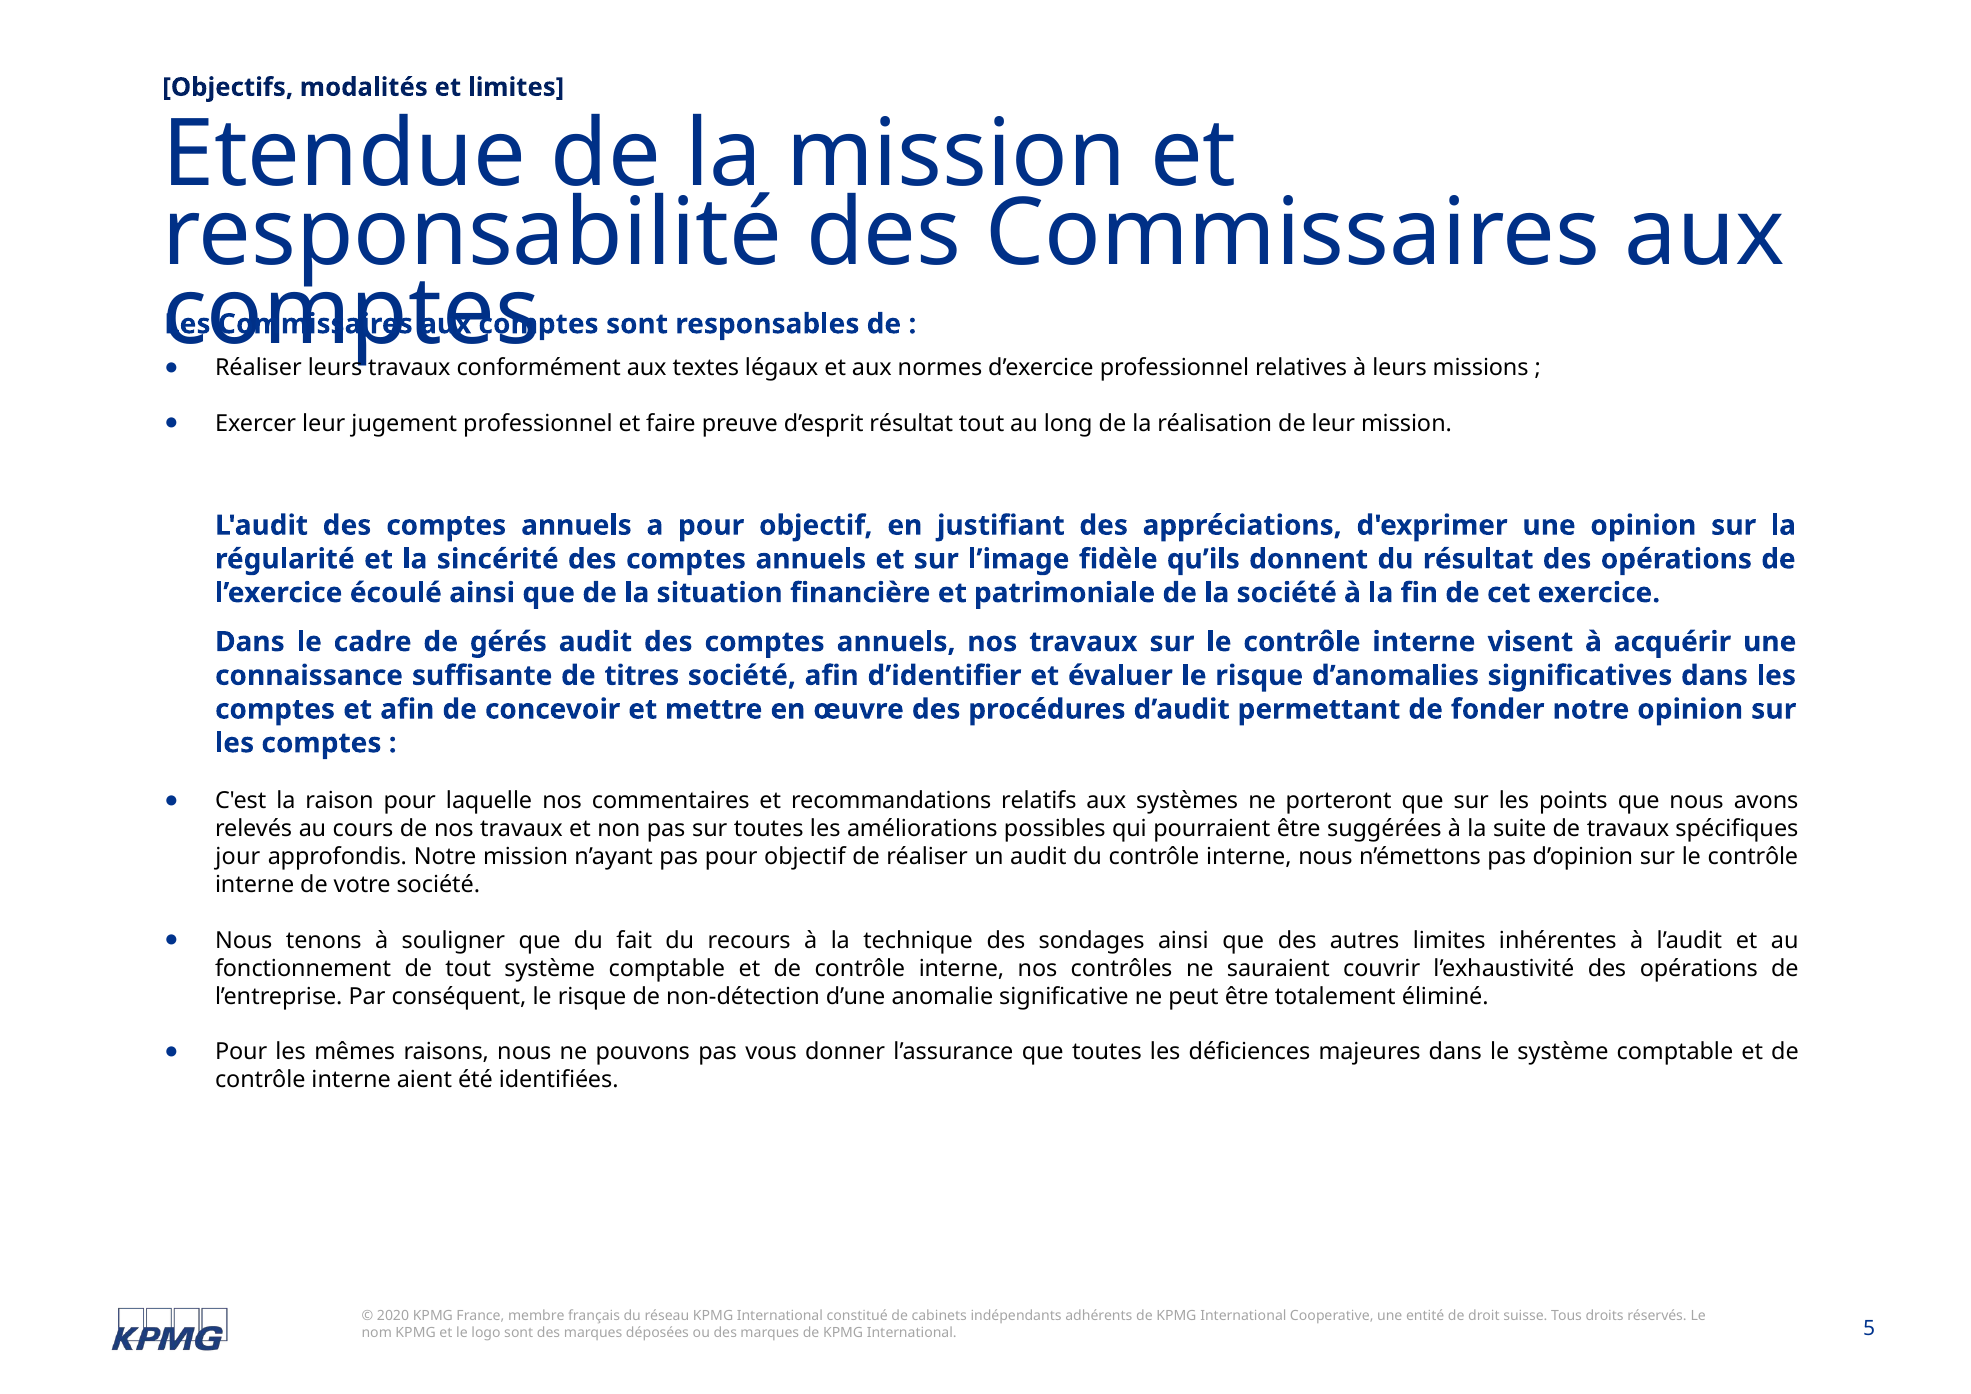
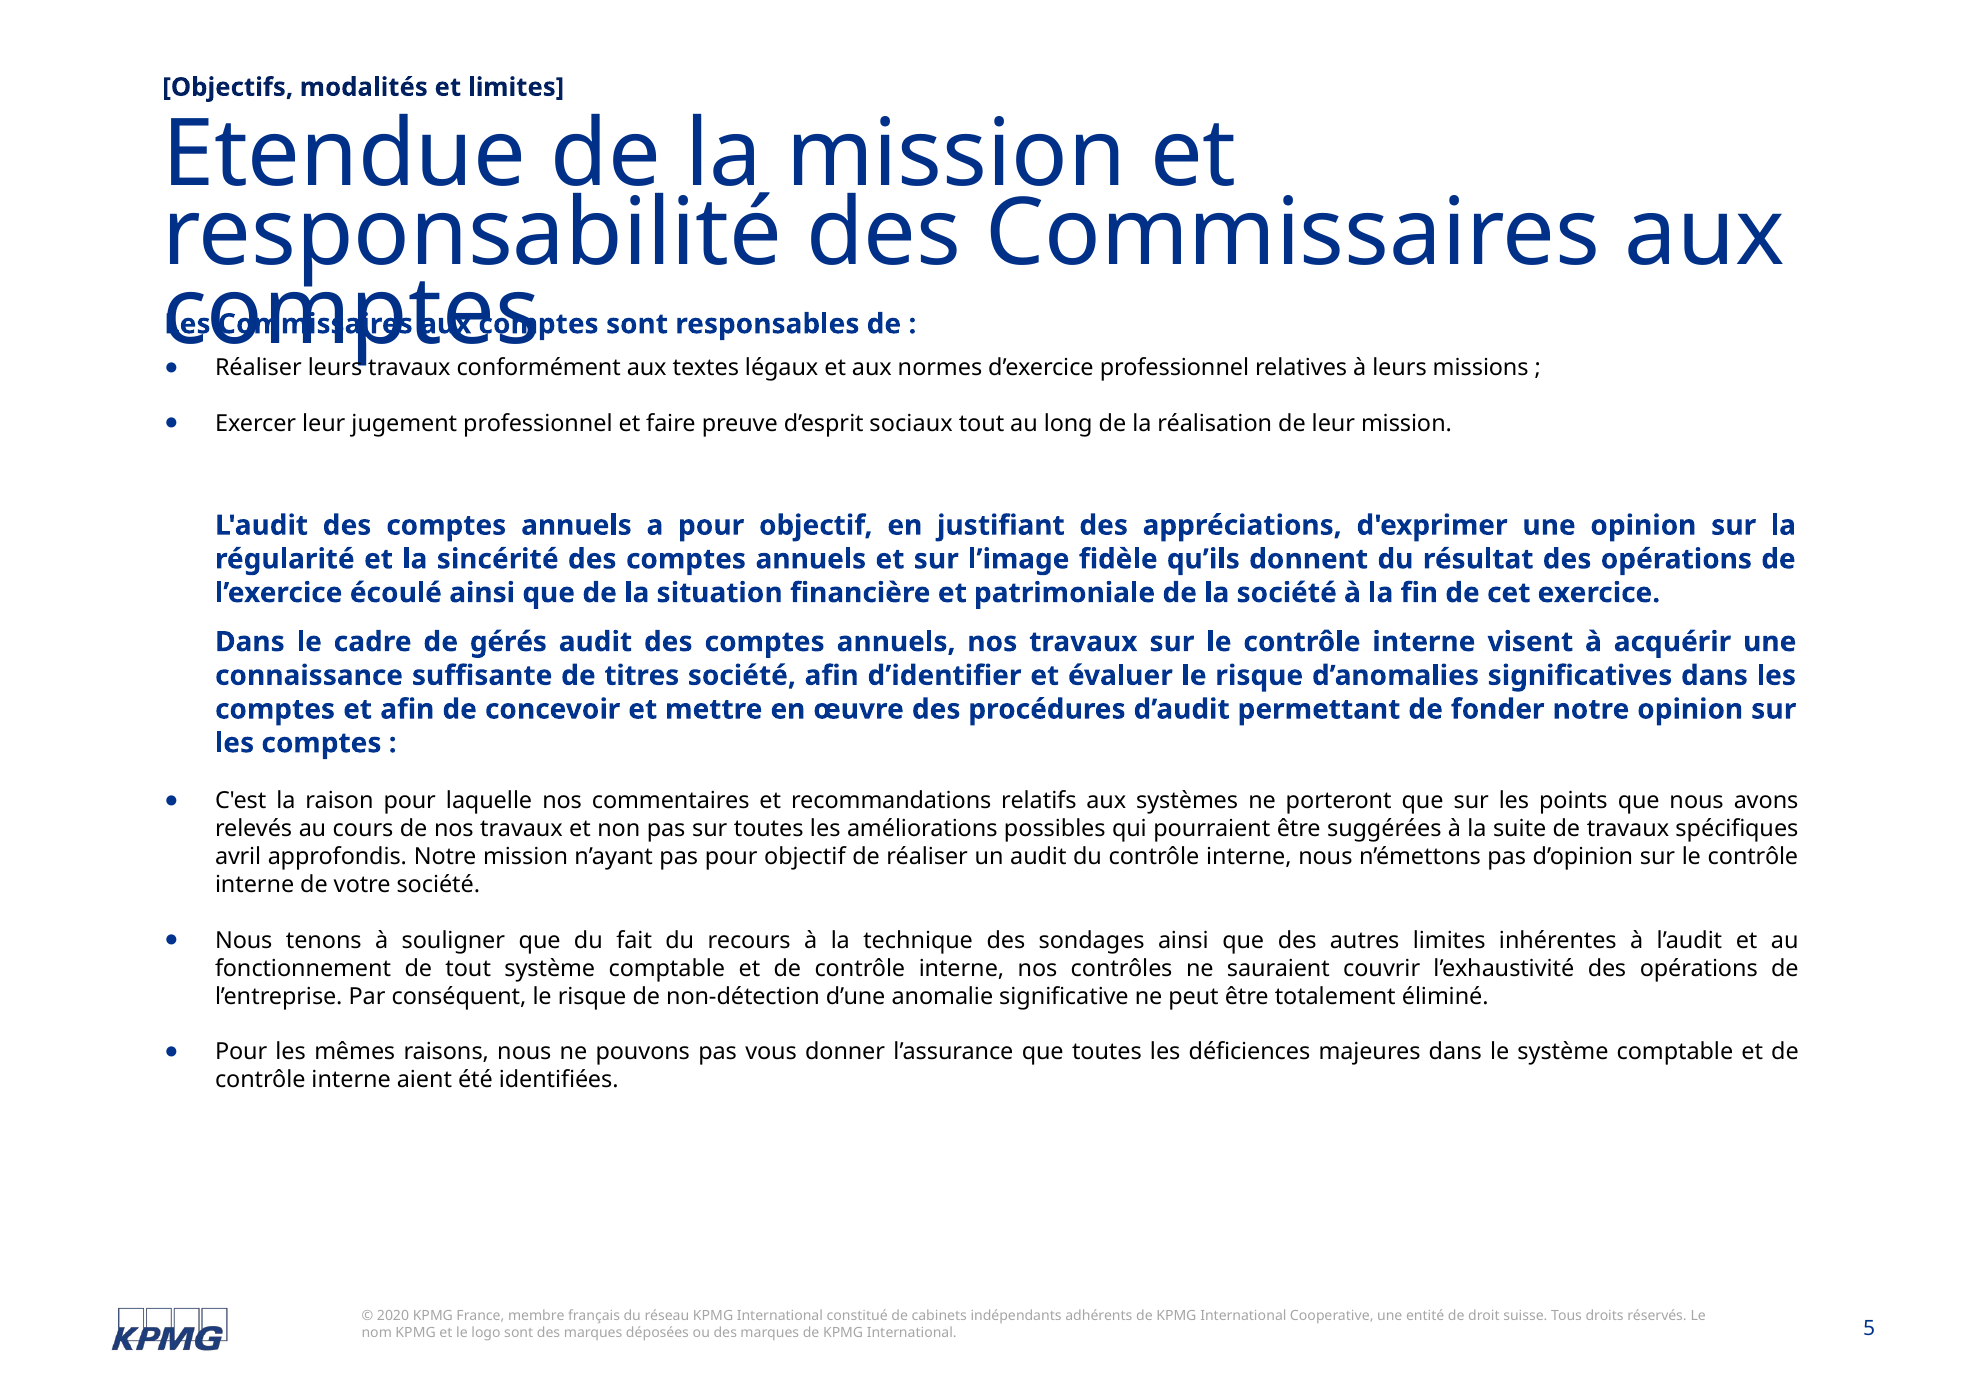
d’esprit résultat: résultat -> sociaux
jour: jour -> avril
